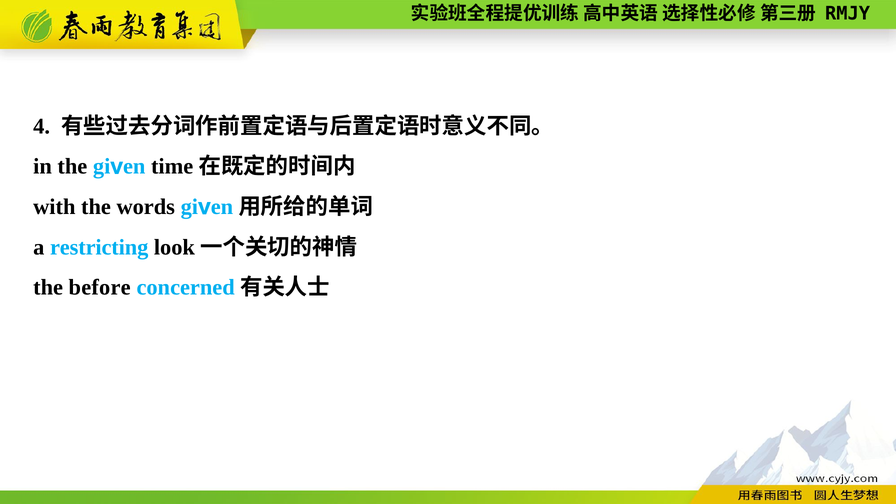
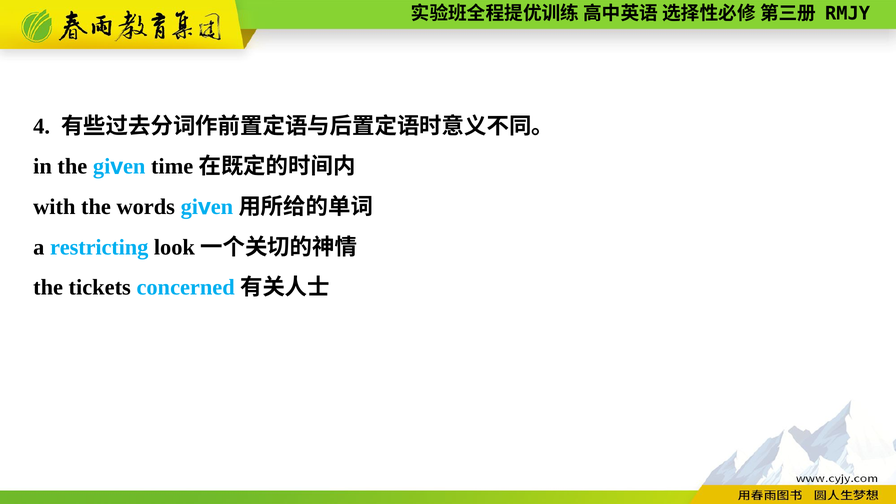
before: before -> tickets
